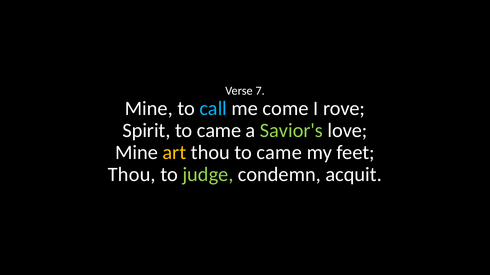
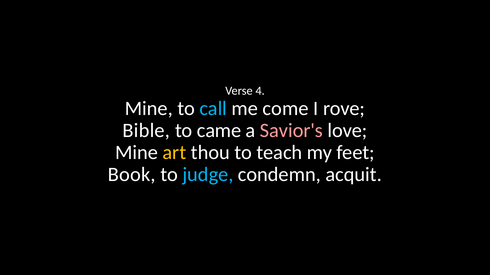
7: 7 -> 4
Spirit: Spirit -> Bible
Savior's colour: light green -> pink
thou to came: came -> teach
Thou at (132, 175): Thou -> Book
judge colour: light green -> light blue
